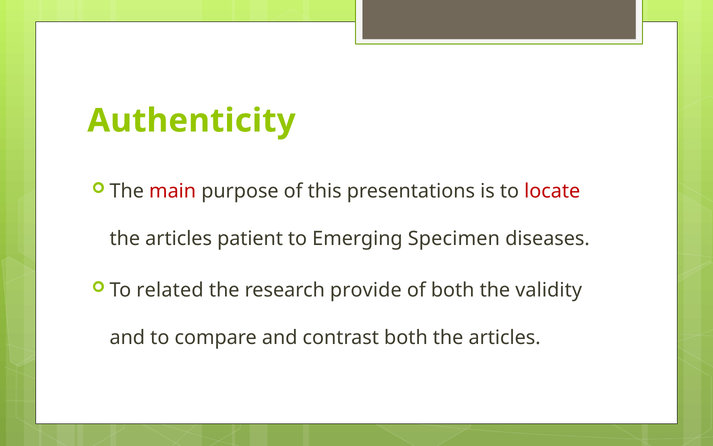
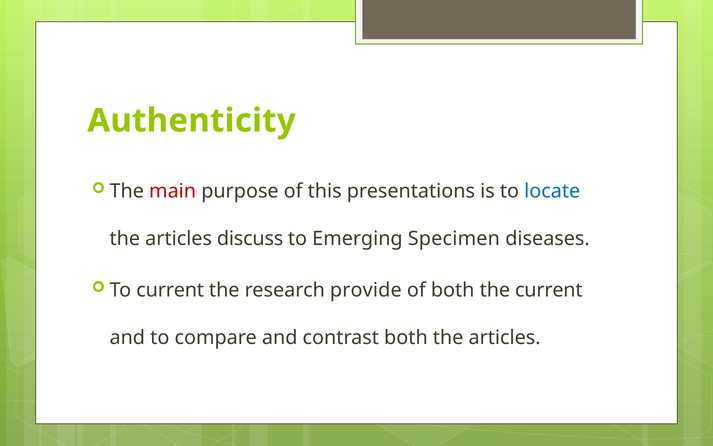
locate colour: red -> blue
patient: patient -> discuss
To related: related -> current
the validity: validity -> current
